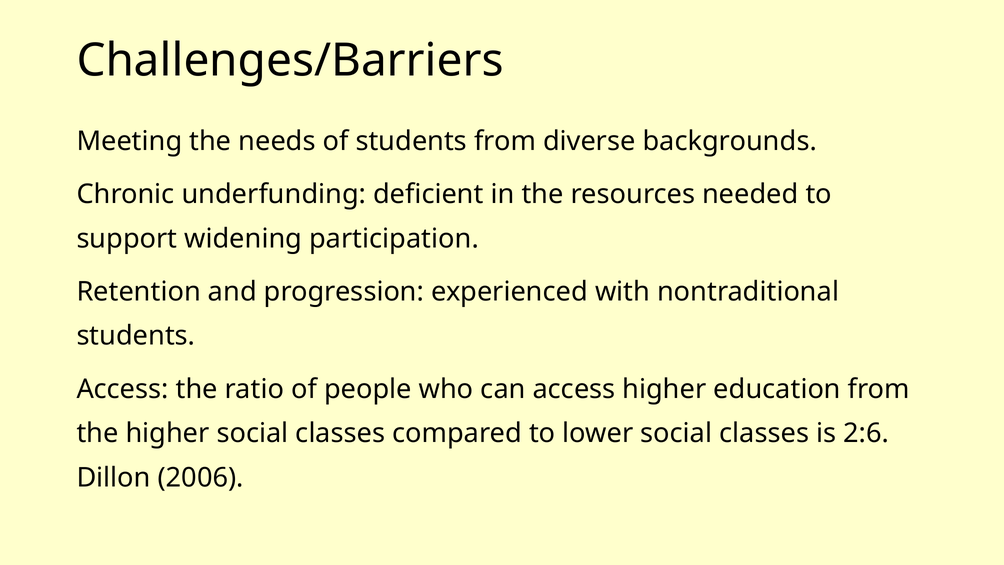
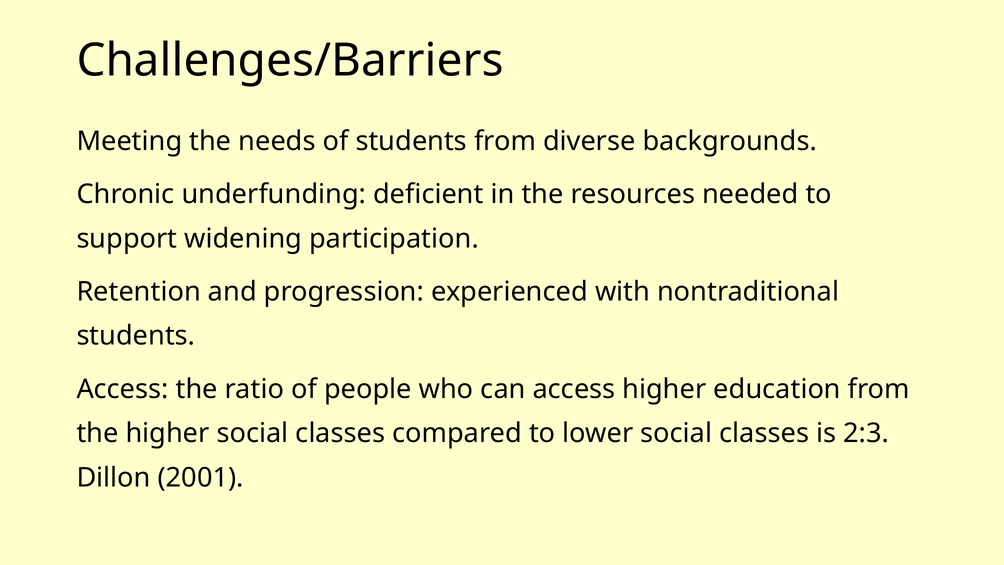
2:6: 2:6 -> 2:3
2006: 2006 -> 2001
